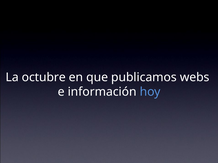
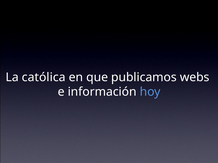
octubre: octubre -> católica
